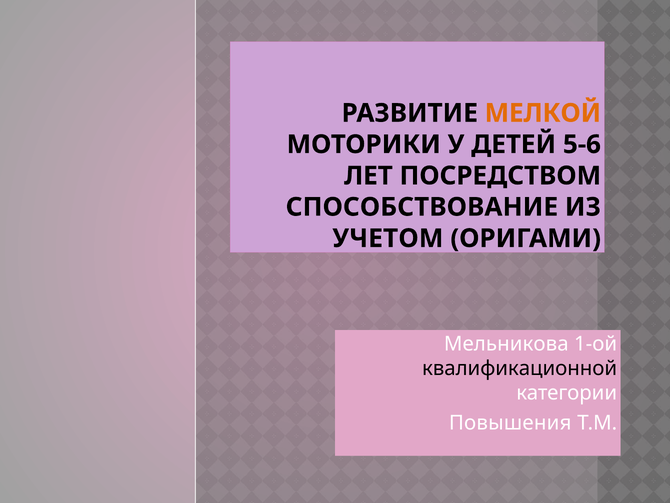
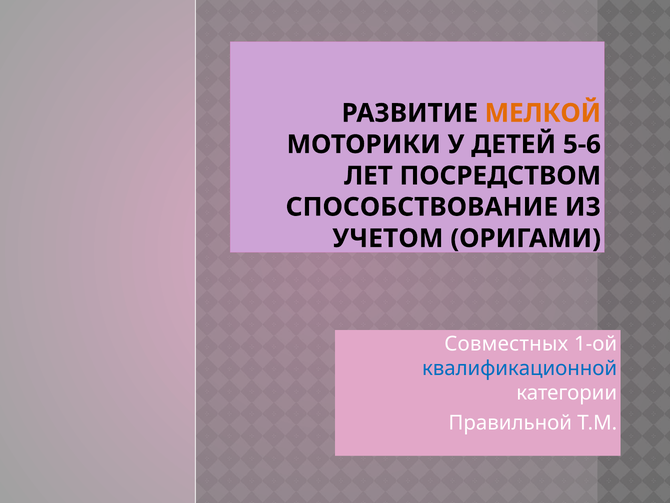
Мельникова: Мельникова -> Совместных
квалификационной colour: black -> blue
Повышения: Повышения -> Правильной
